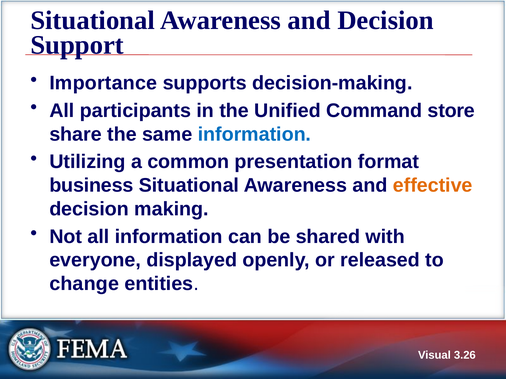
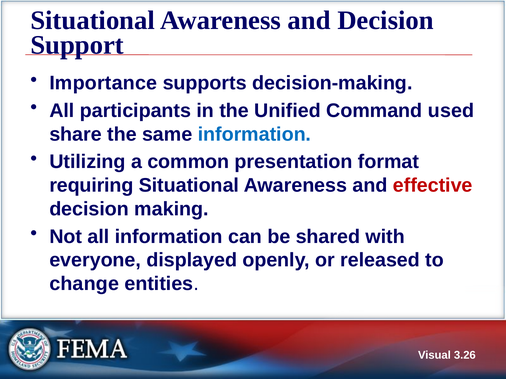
store: store -> used
business: business -> requiring
effective colour: orange -> red
